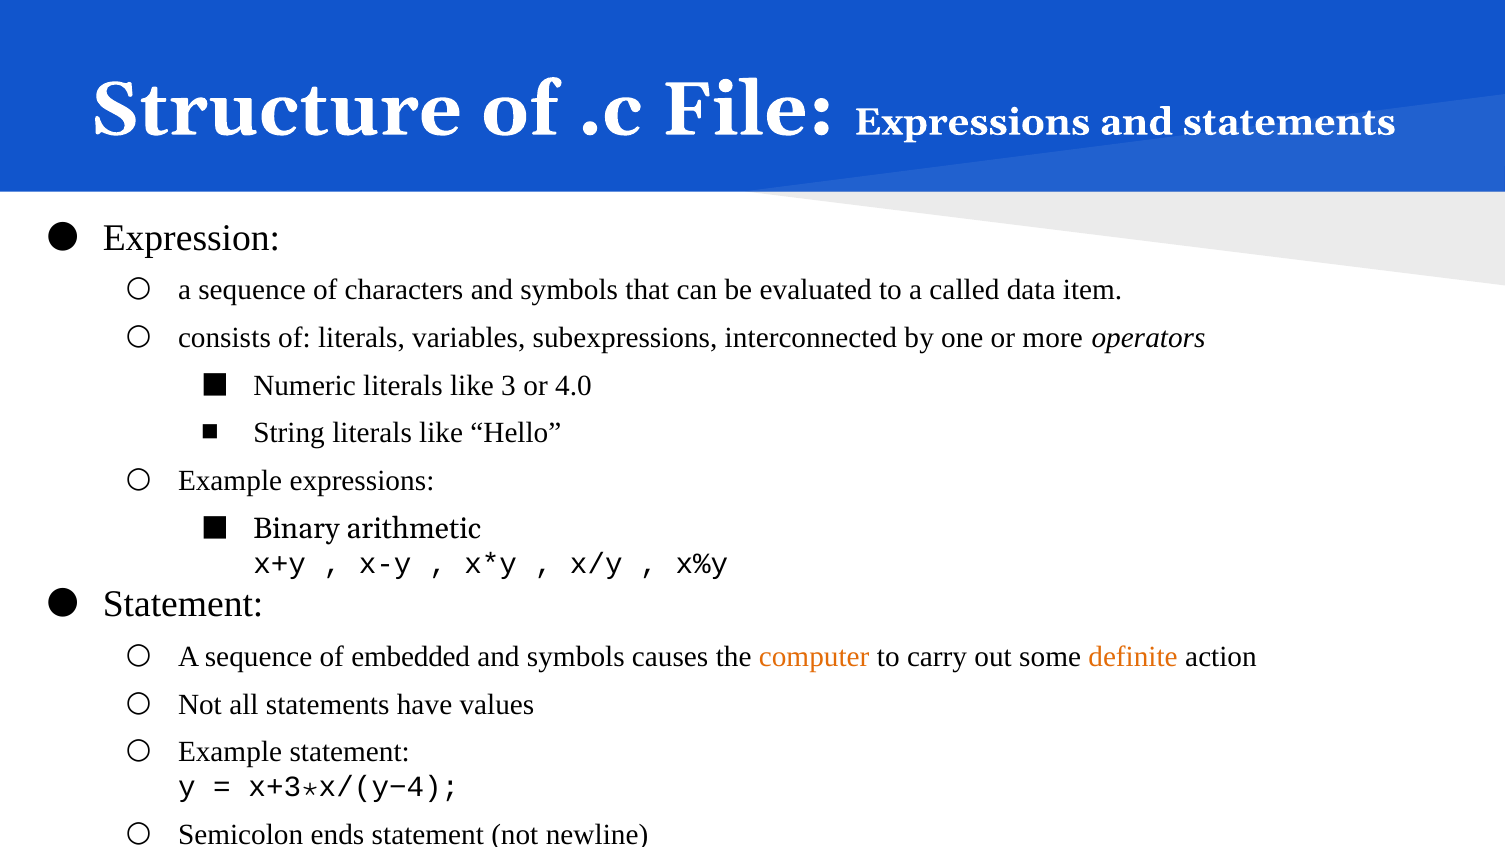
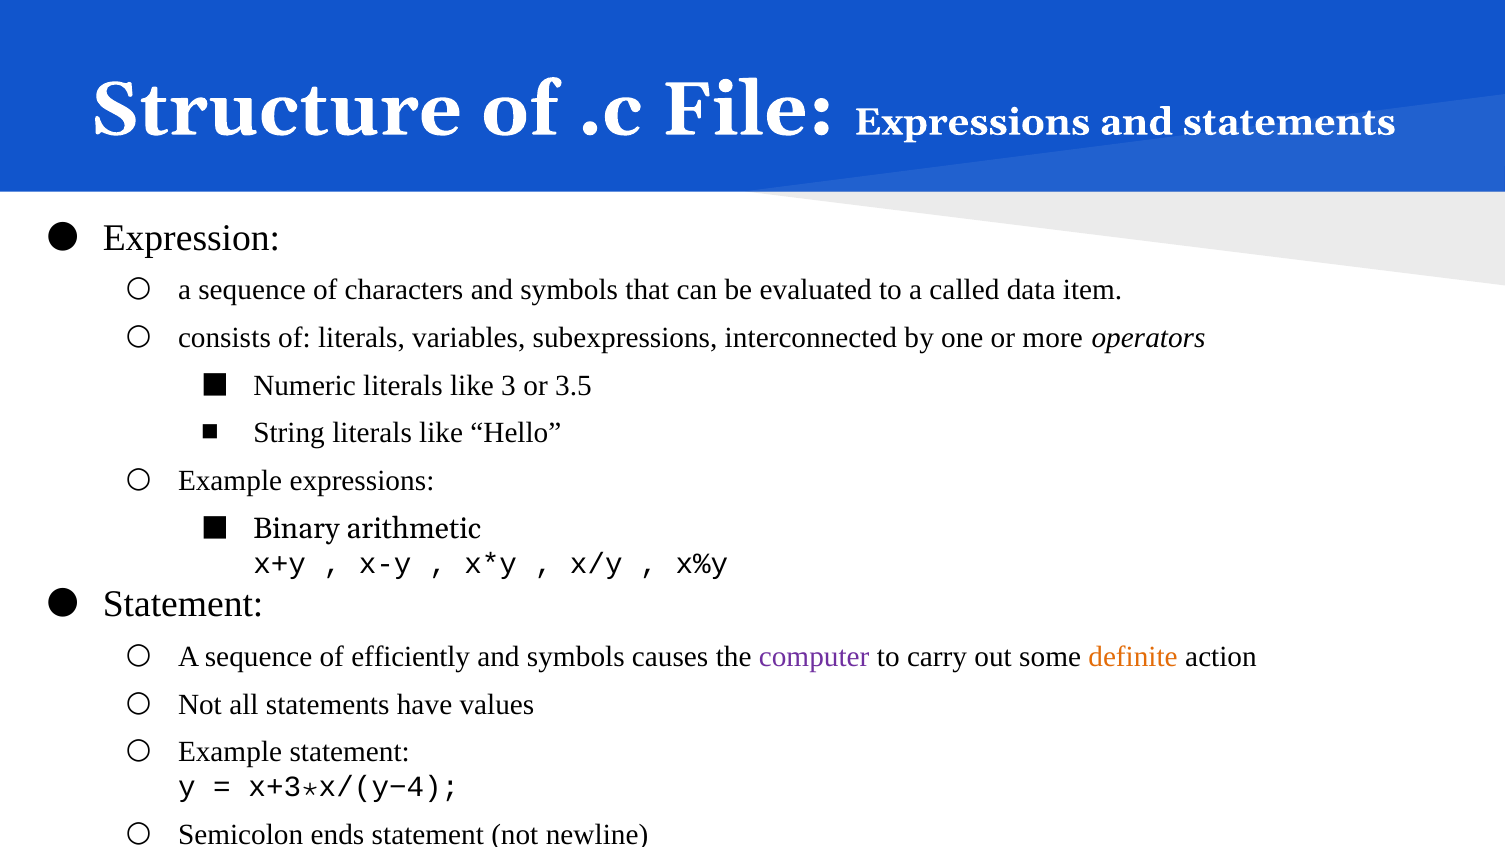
4.0: 4.0 -> 3.5
embedded: embedded -> efficiently
computer colour: orange -> purple
